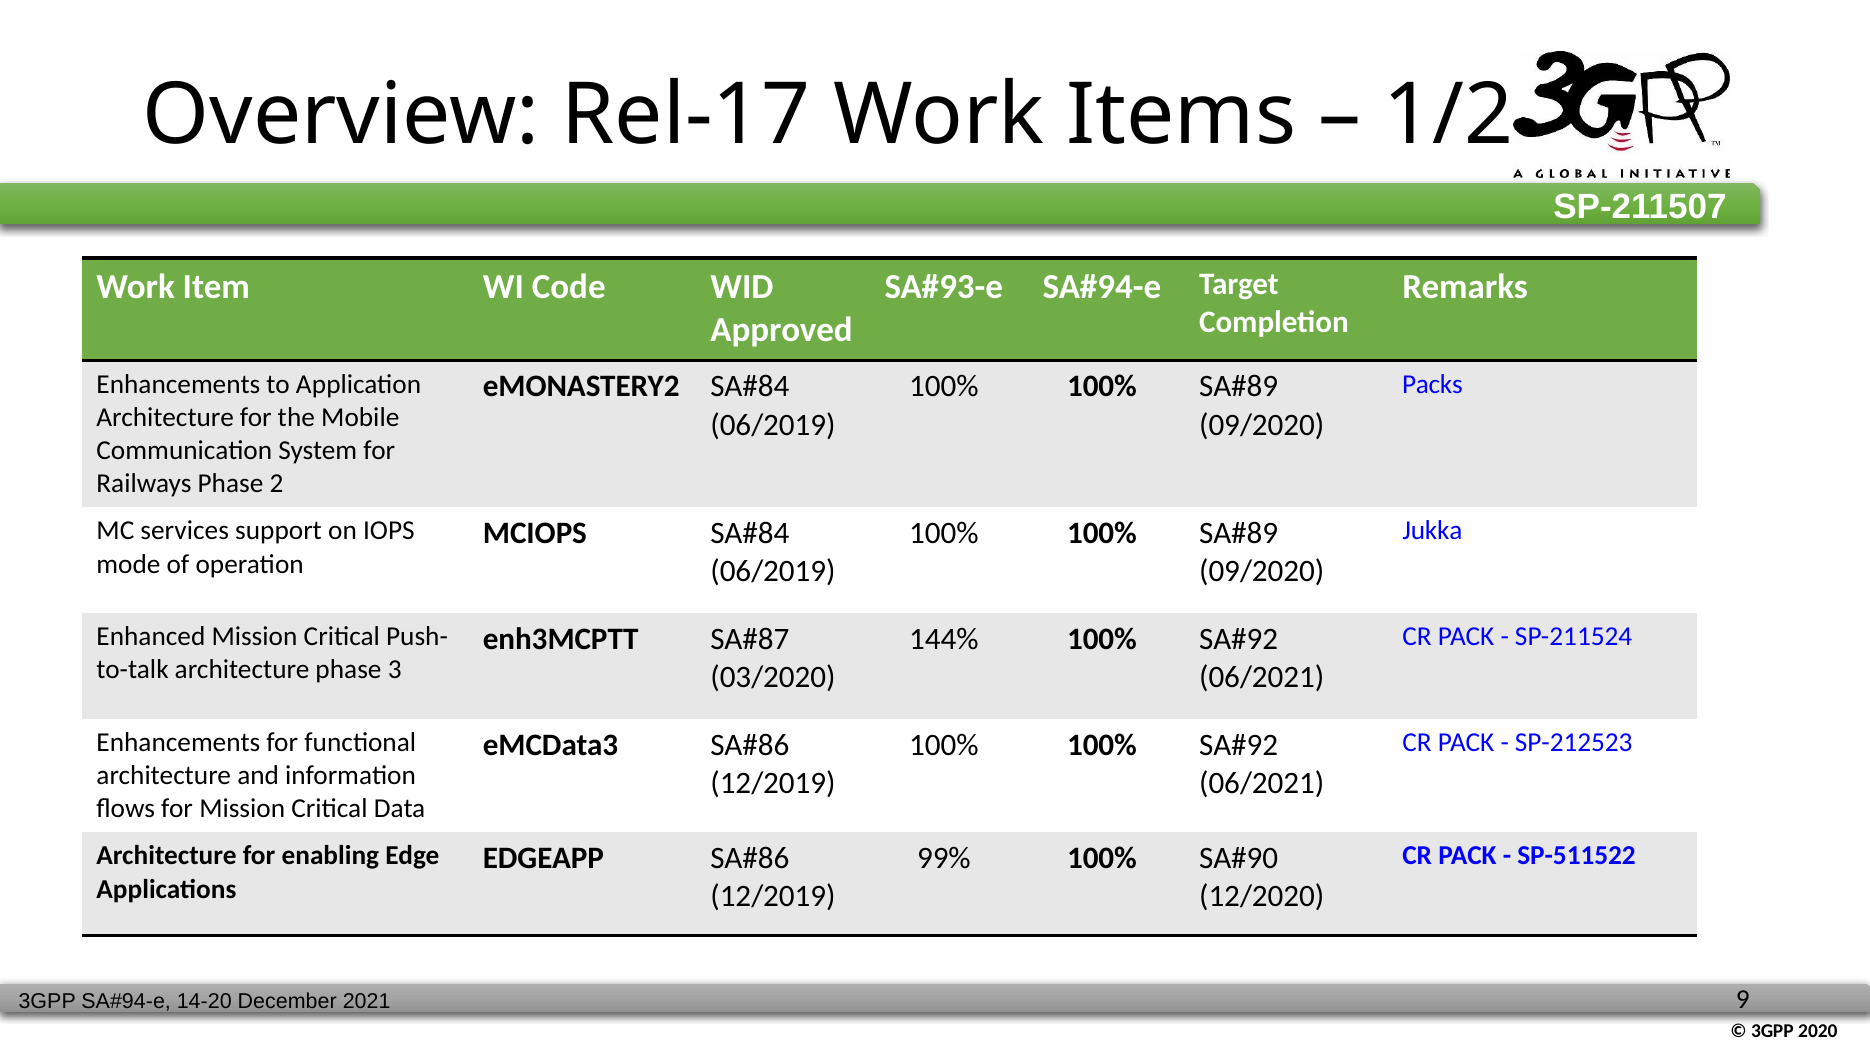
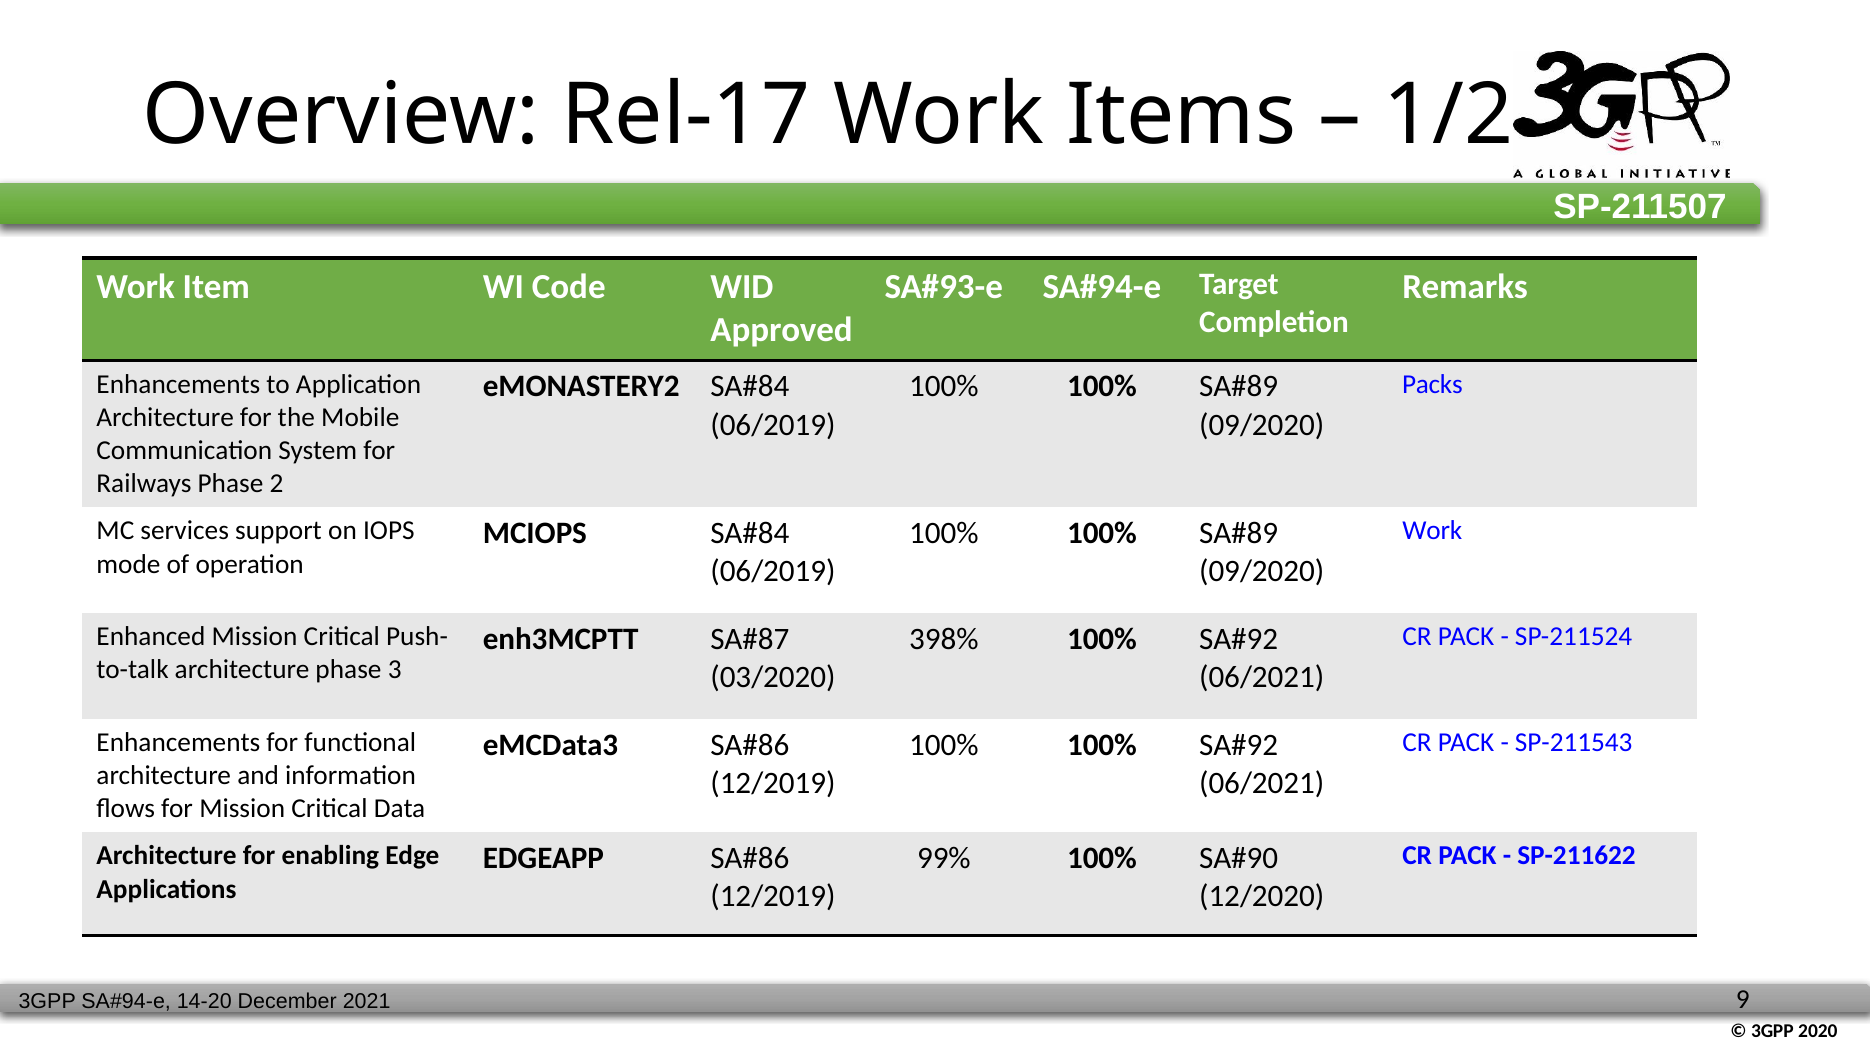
Jukka at (1432, 531): Jukka -> Work
144%: 144% -> 398%
SP-212523: SP-212523 -> SP-211543
SP-511522: SP-511522 -> SP-211622
